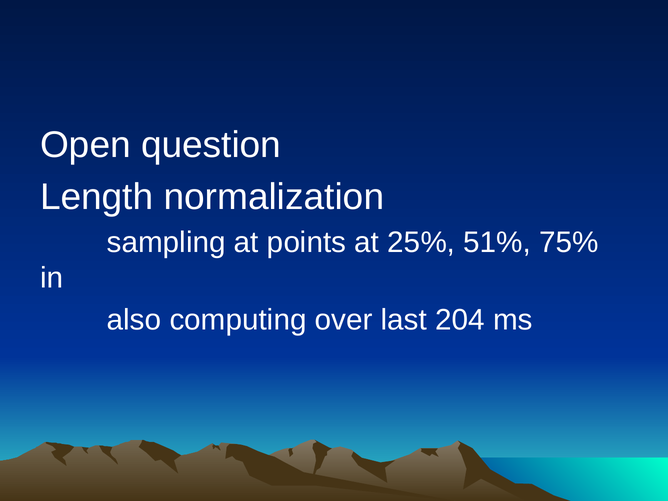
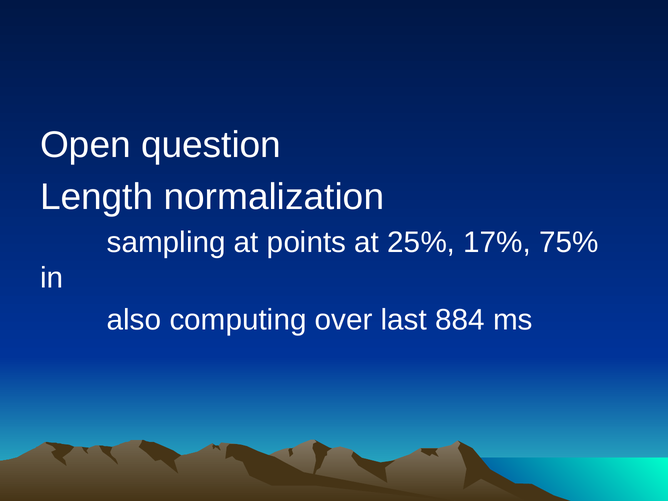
51%: 51% -> 17%
204: 204 -> 884
